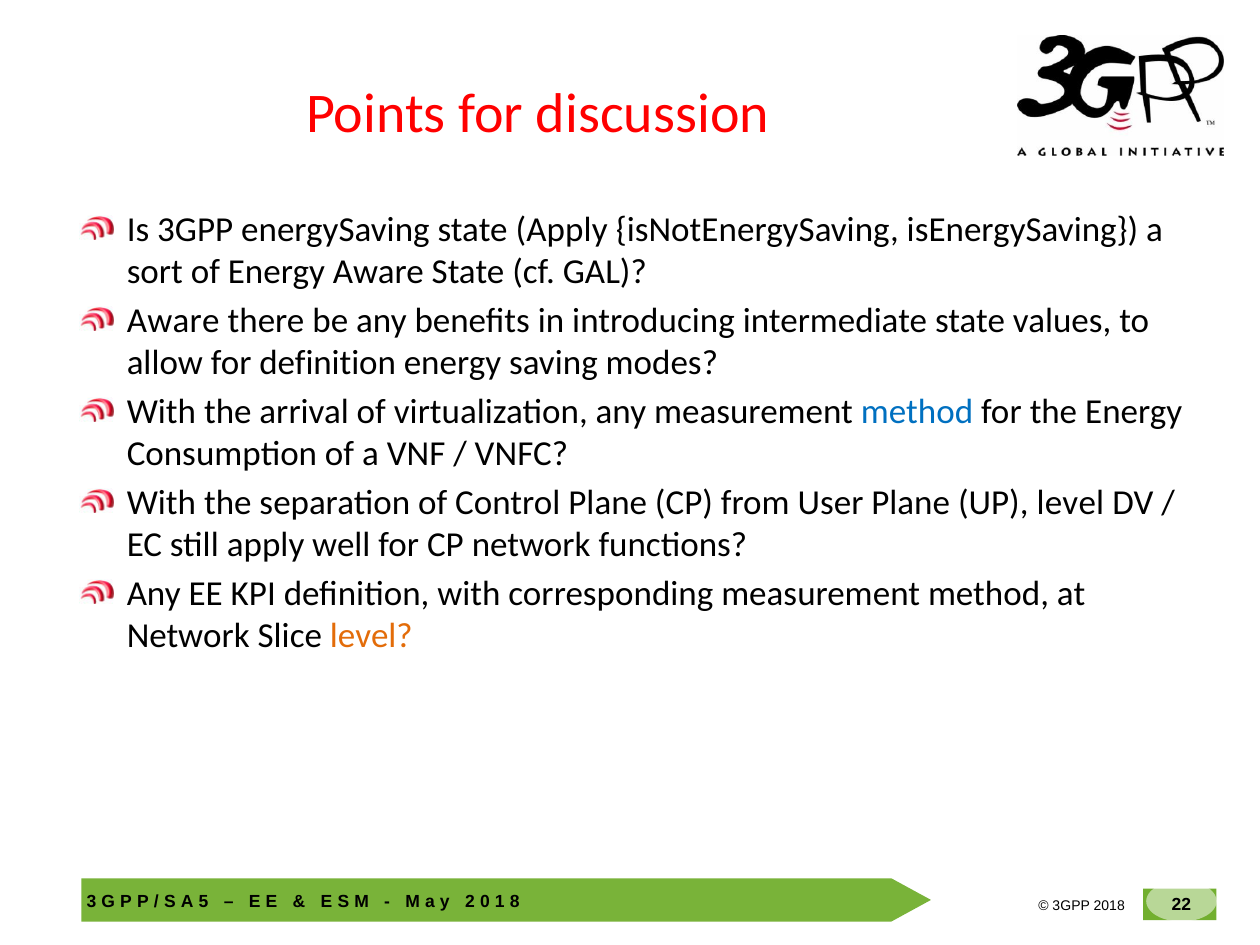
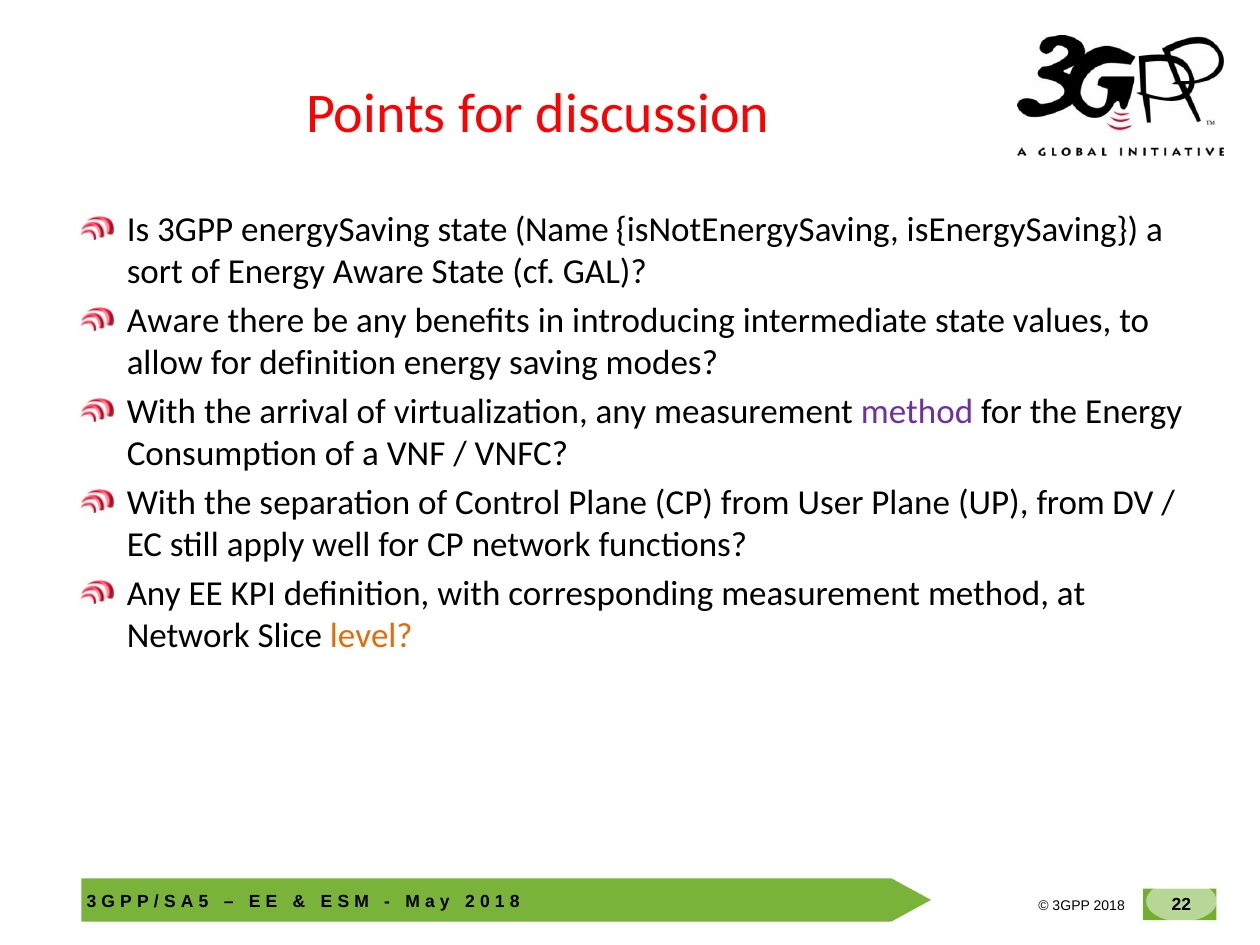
state Apply: Apply -> Name
method at (917, 412) colour: blue -> purple
UP level: level -> from
